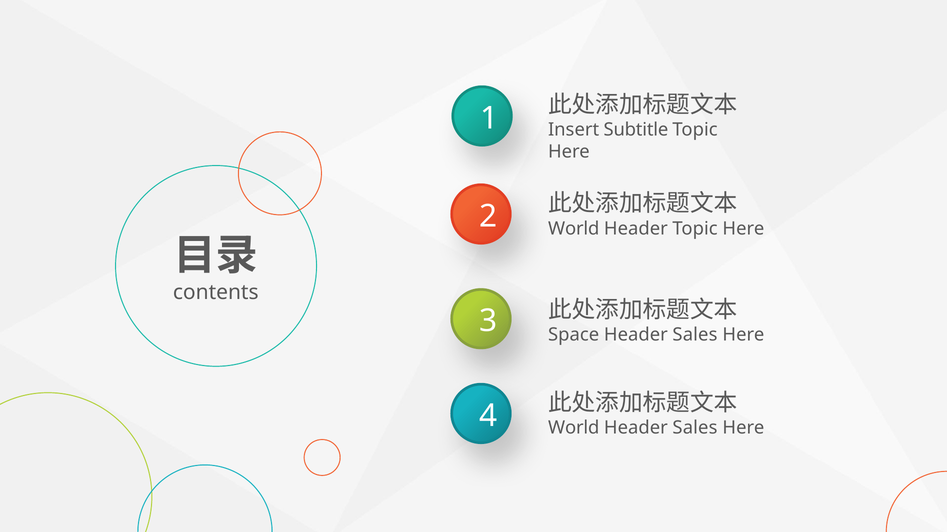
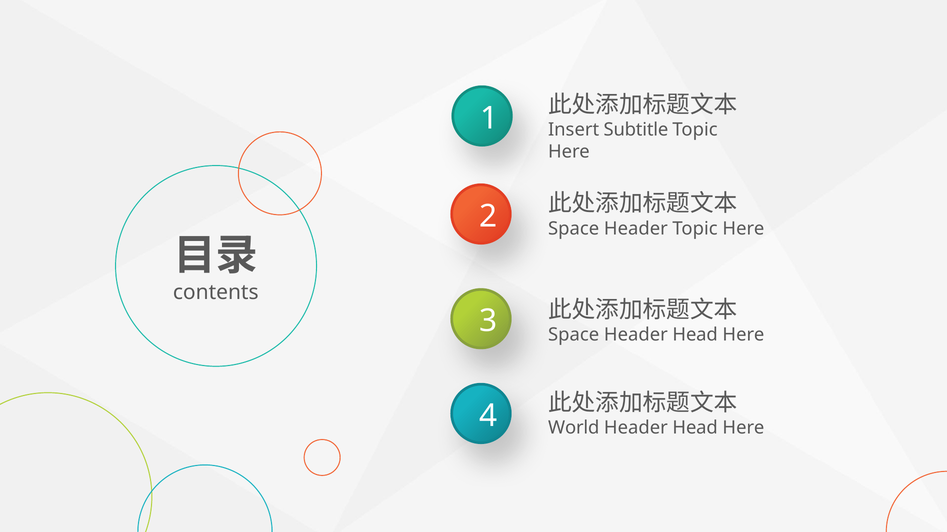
World at (574, 229): World -> Space
Sales at (695, 335): Sales -> Head
Sales at (695, 428): Sales -> Head
